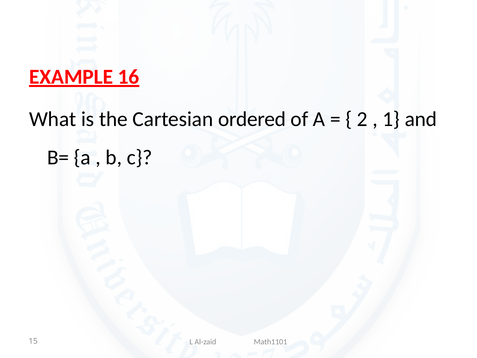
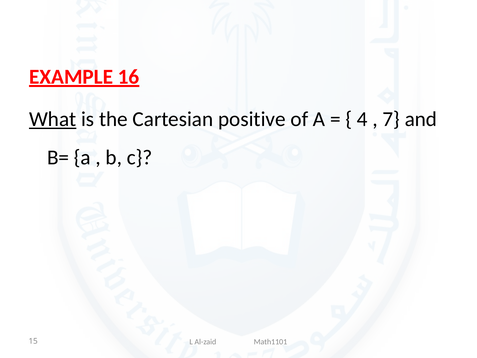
What underline: none -> present
ordered: ordered -> positive
2: 2 -> 4
1: 1 -> 7
